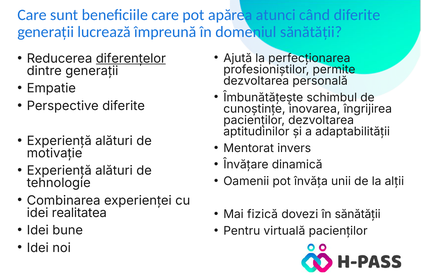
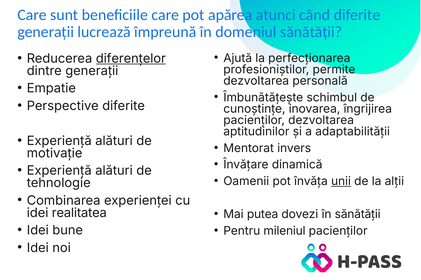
unii underline: none -> present
fizică: fizică -> putea
virtuală: virtuală -> mileniul
